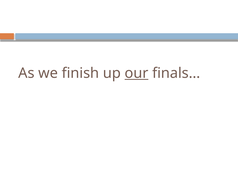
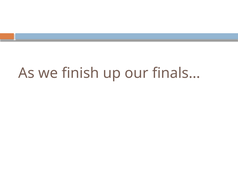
our underline: present -> none
